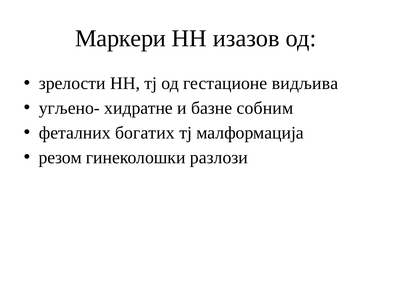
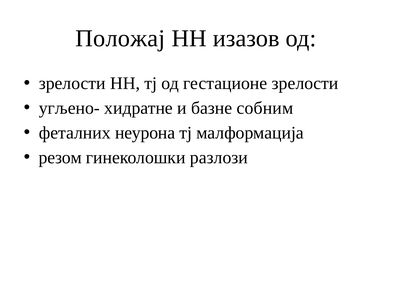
Маркери: Маркери -> Положај
гестационе видљива: видљива -> зрелости
богатих: богатих -> неурона
